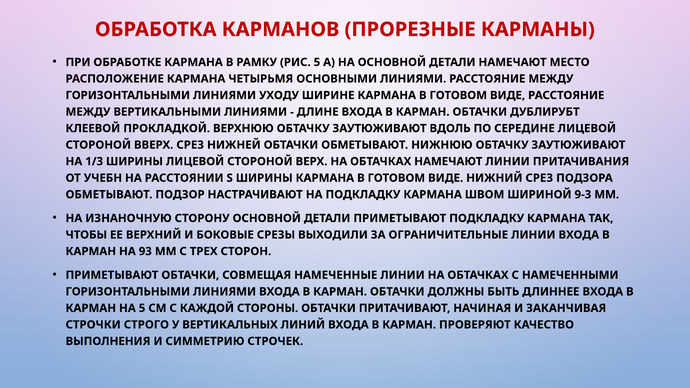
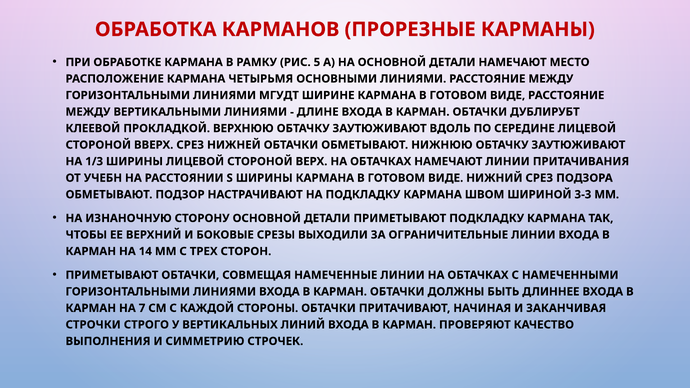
УХОДУ: УХОДУ -> МГУДТ
9-3: 9-3 -> 3-3
93: 93 -> 14
НА 5: 5 -> 7
